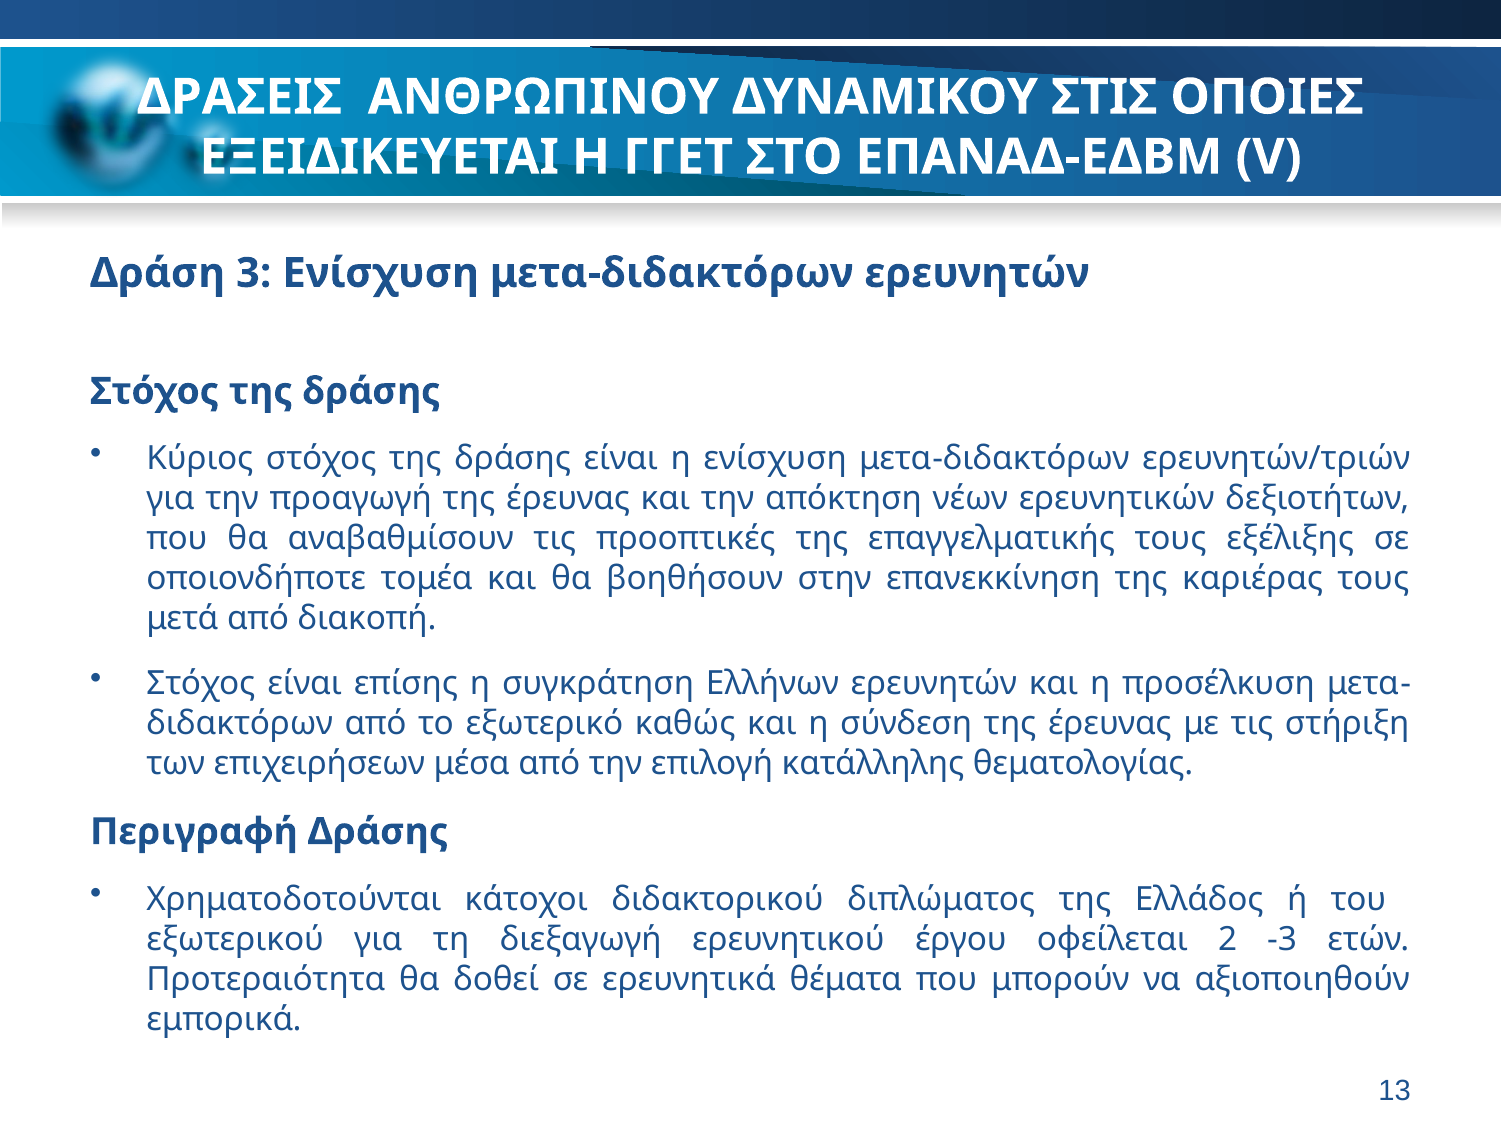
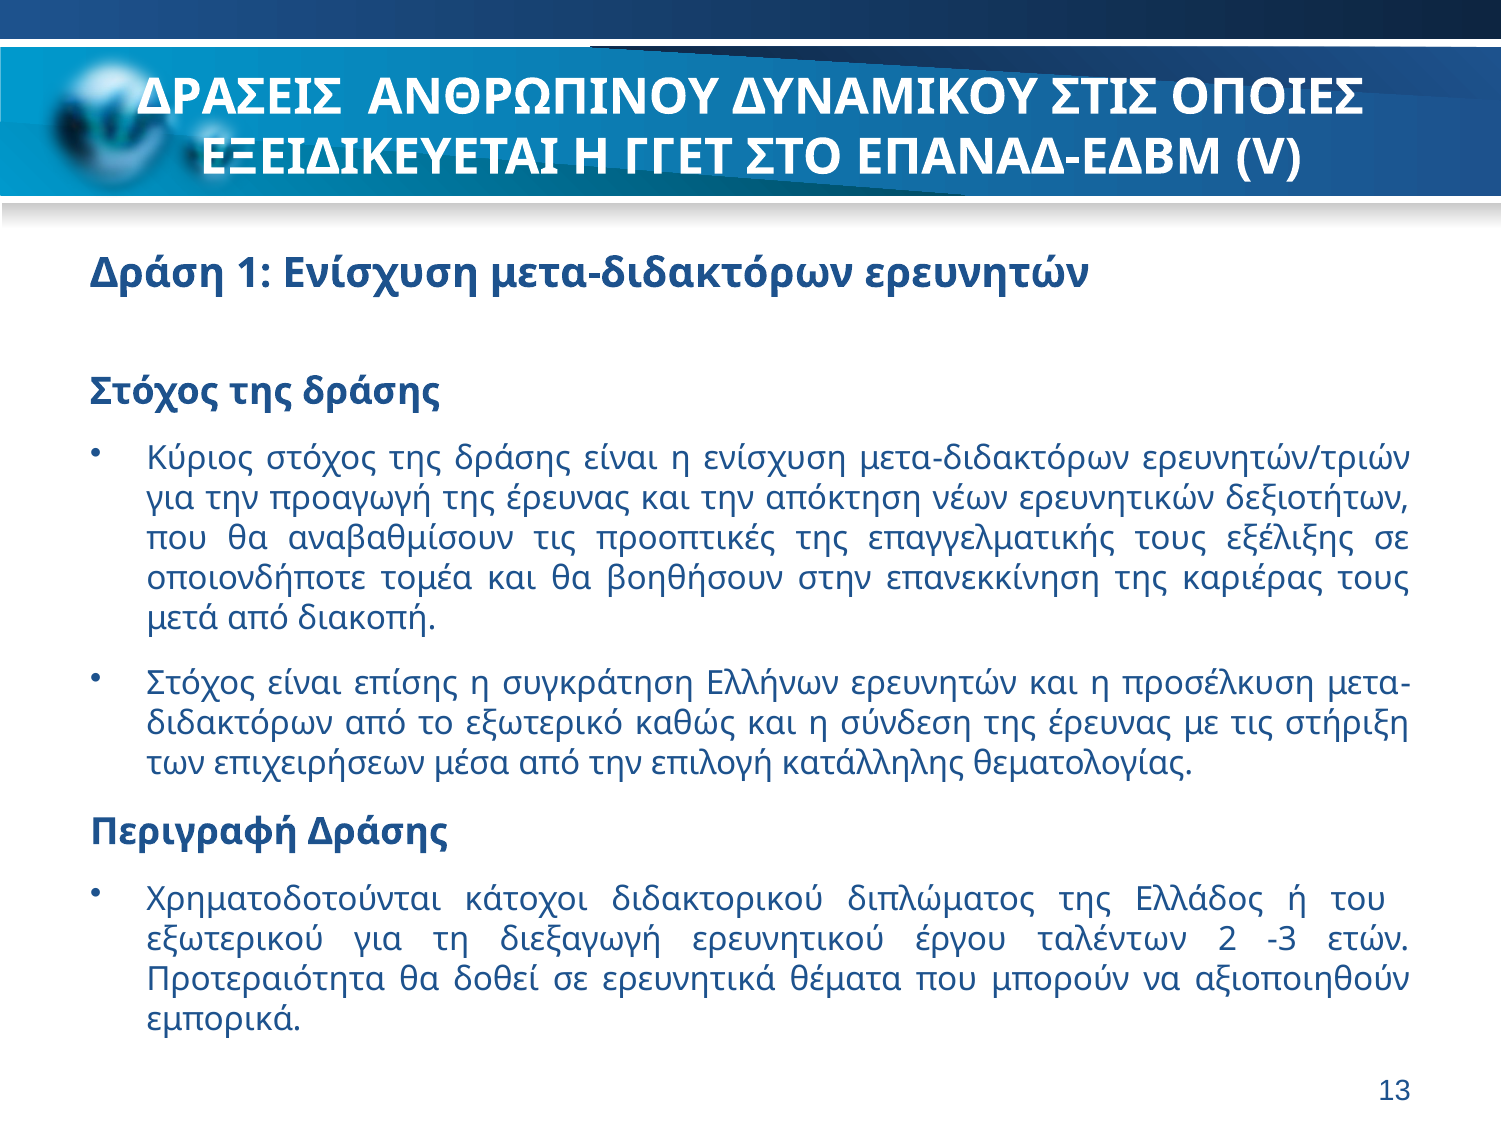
3: 3 -> 1
οφείλεται: οφείλεται -> ταλέντων
